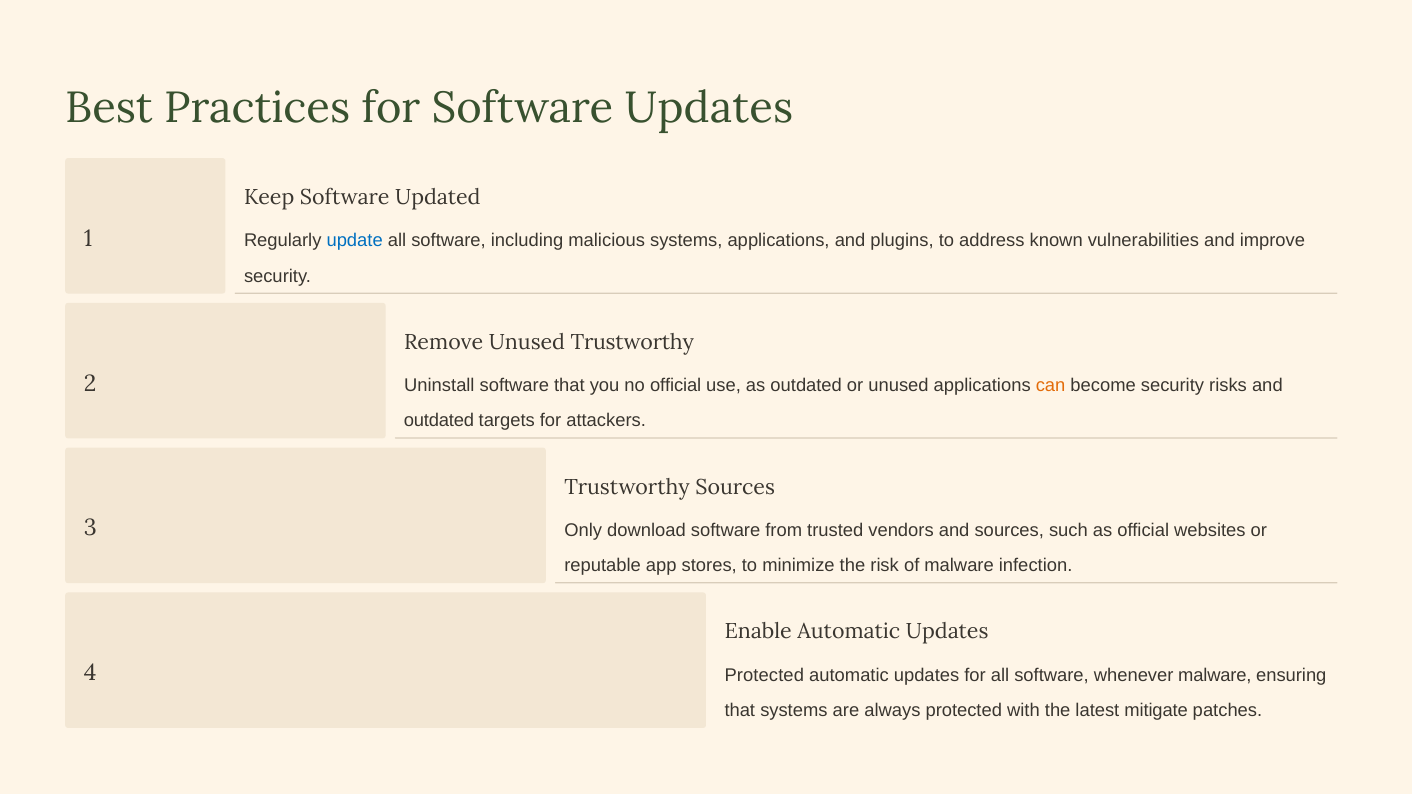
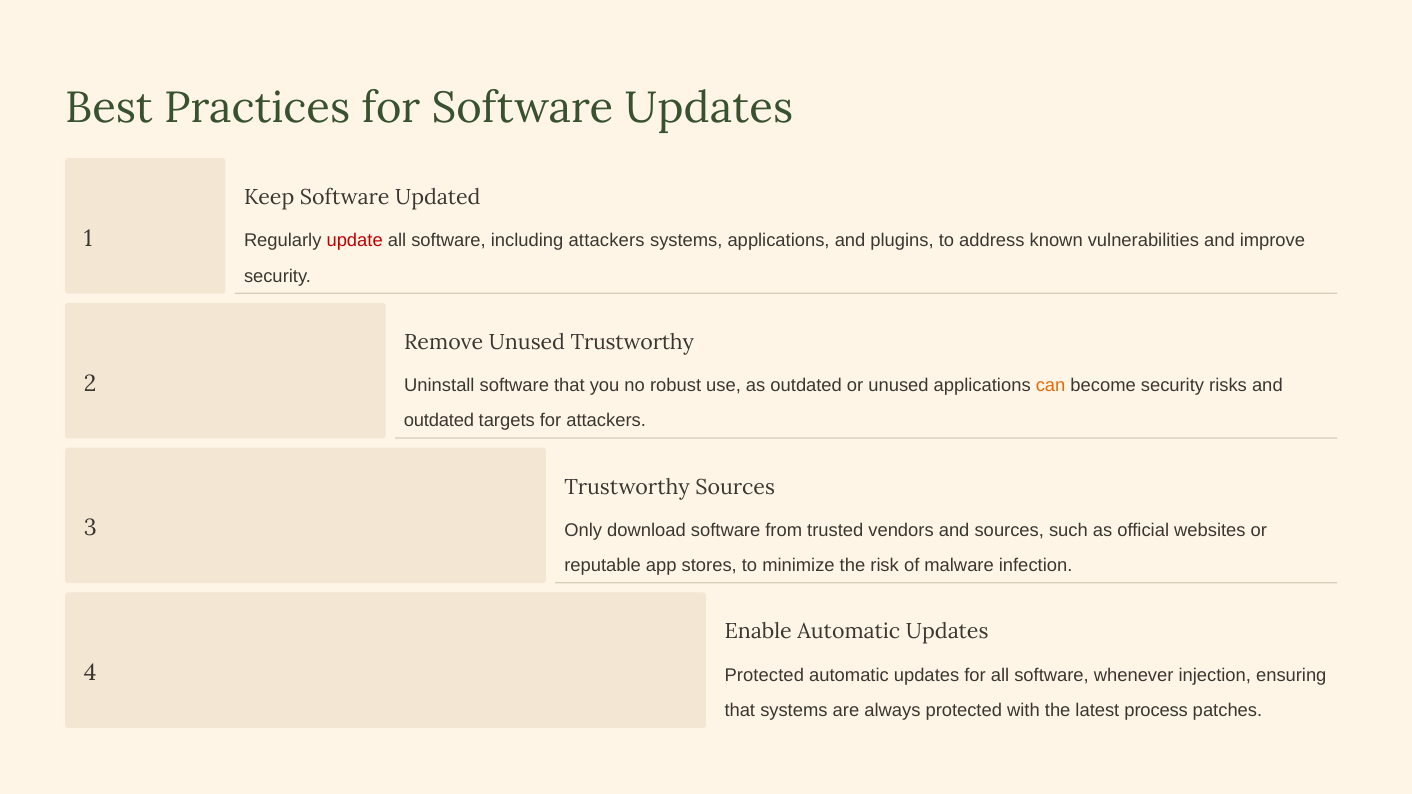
update colour: blue -> red
including malicious: malicious -> attackers
no official: official -> robust
whenever malware: malware -> injection
mitigate: mitigate -> process
